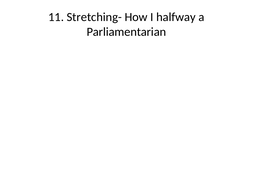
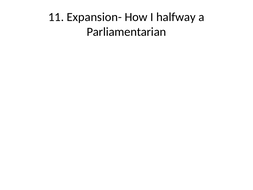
Stretching-: Stretching- -> Expansion-
